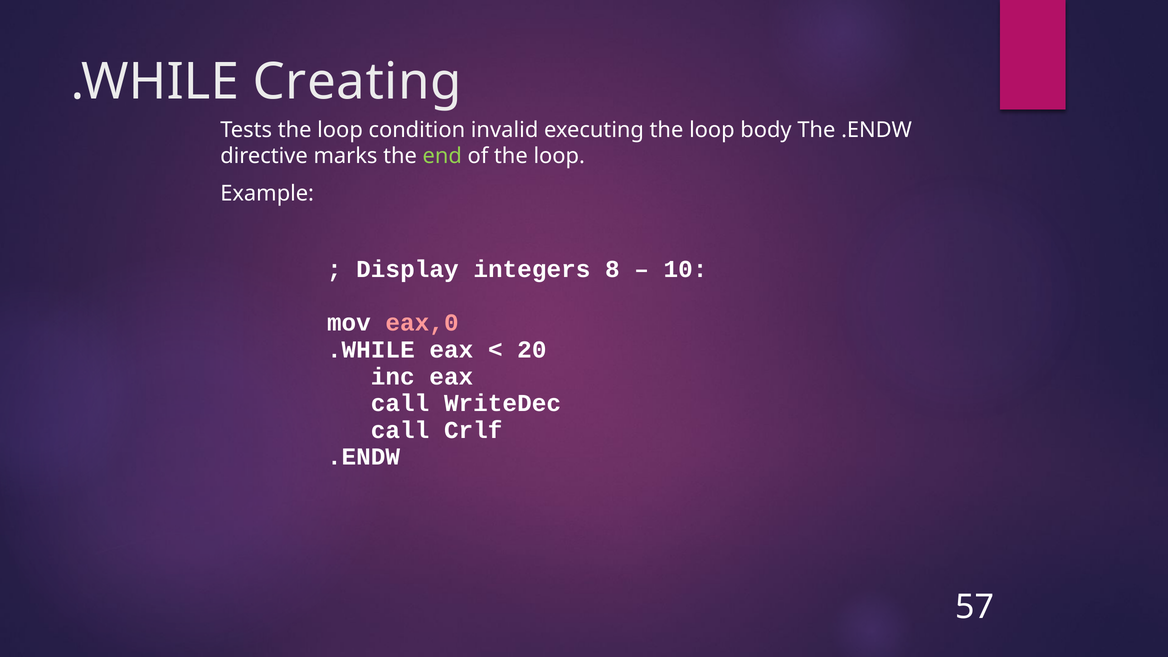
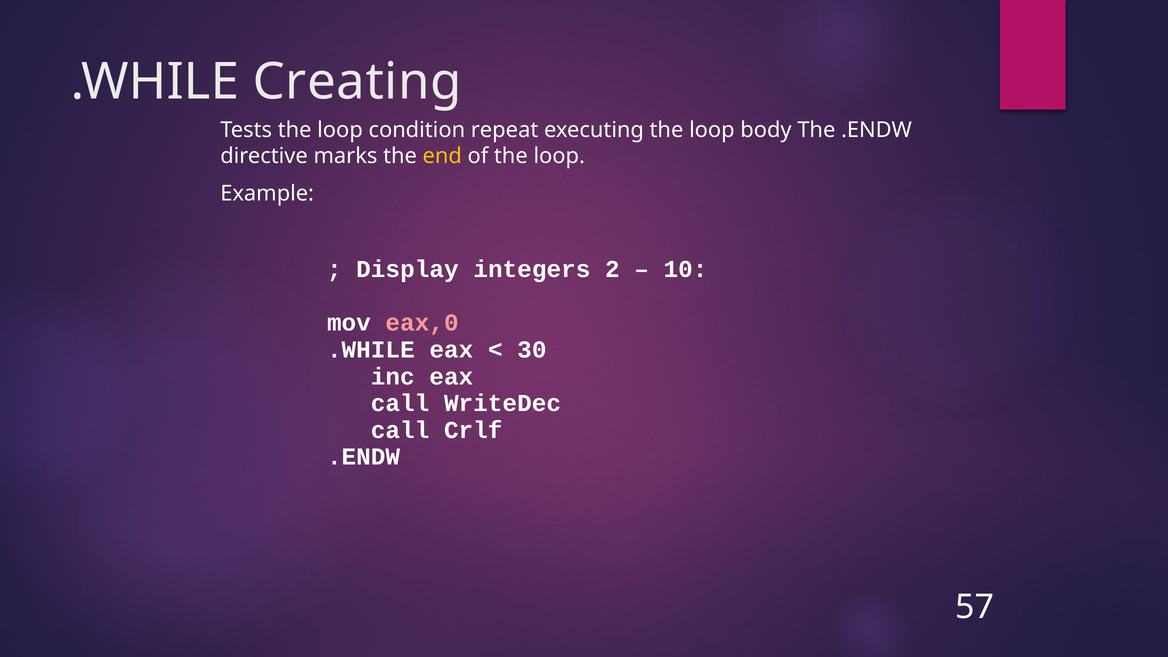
invalid: invalid -> repeat
end colour: light green -> yellow
8: 8 -> 2
20: 20 -> 30
